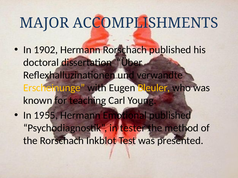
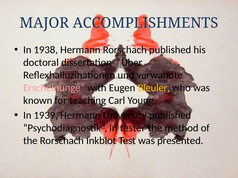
1902: 1902 -> 1938
Erscheinunge colour: yellow -> pink
1955: 1955 -> 1939
Emotional: Emotional -> University
